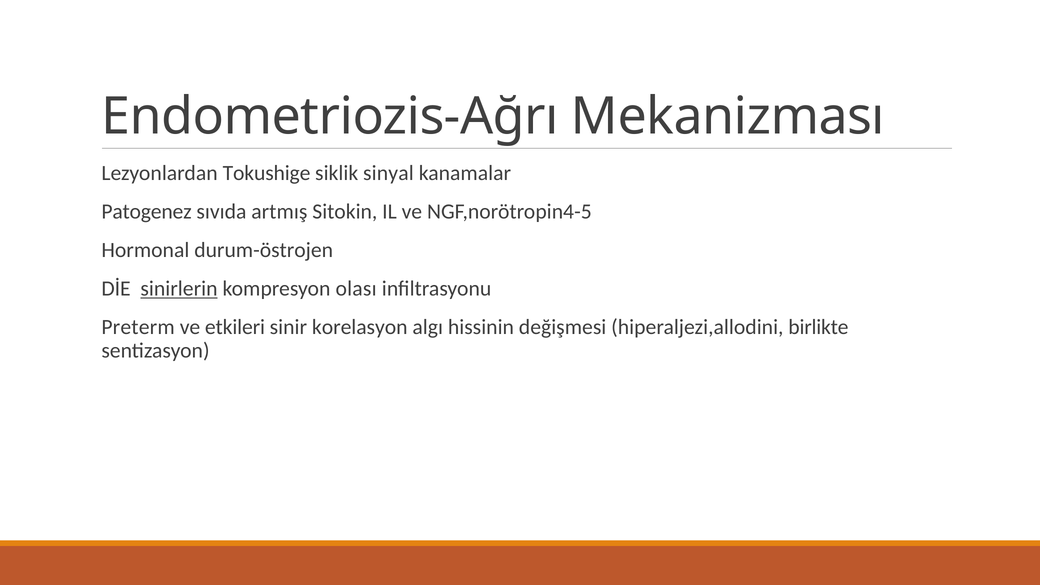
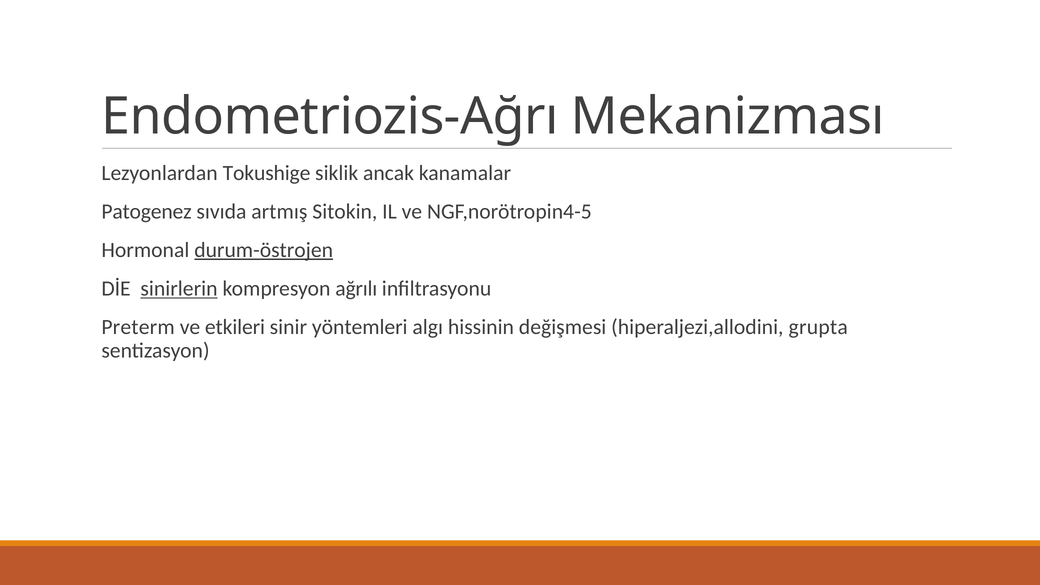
sinyal: sinyal -> ancak
durum-östrojen underline: none -> present
olası: olası -> ağrılı
korelasyon: korelasyon -> yöntemleri
birlikte: birlikte -> grupta
